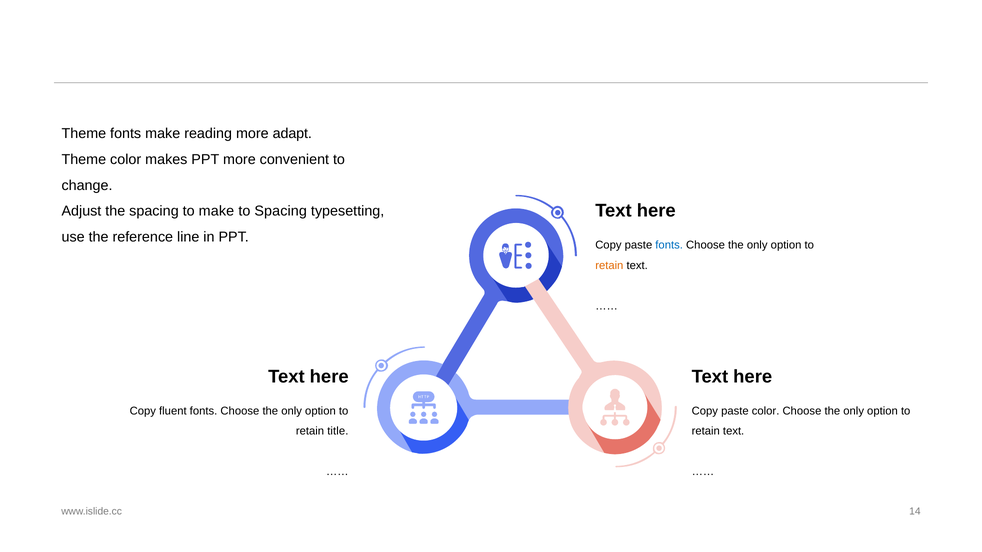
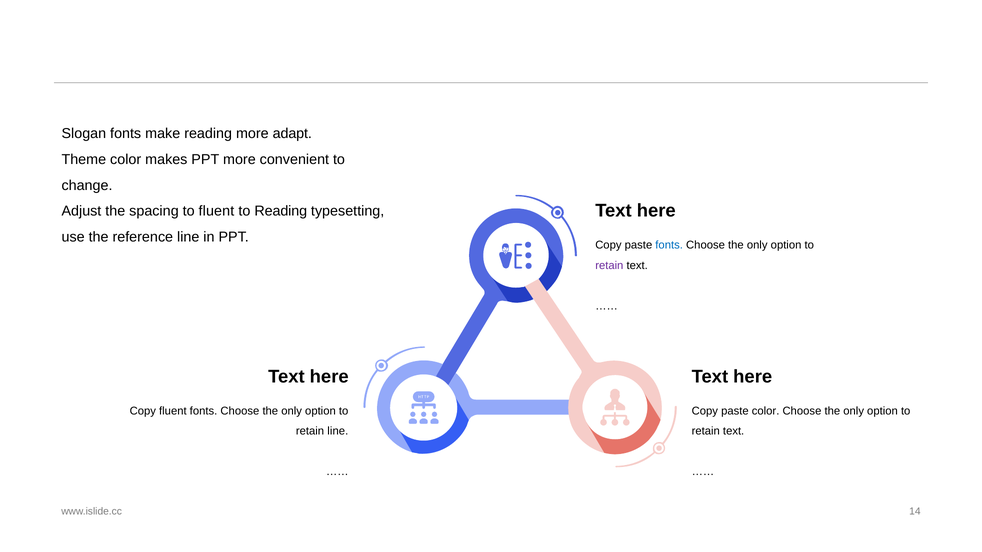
Theme at (84, 134): Theme -> Slogan
to make: make -> fluent
to Spacing: Spacing -> Reading
retain at (609, 266) colour: orange -> purple
retain title: title -> line
